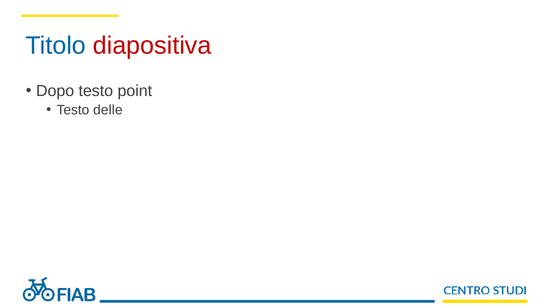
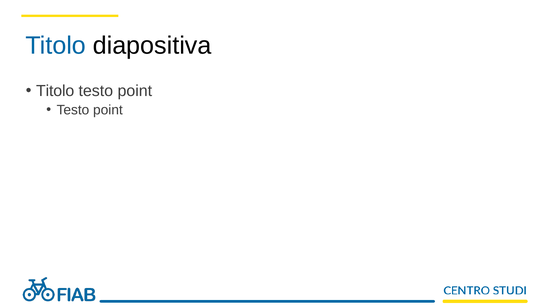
diapositiva colour: red -> black
Dopo at (55, 91): Dopo -> Titolo
delle at (108, 110): delle -> point
